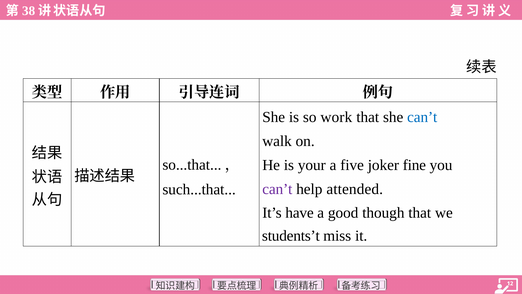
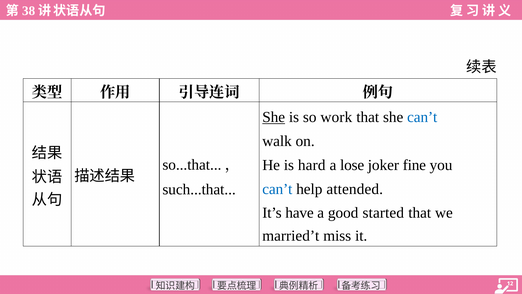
She at (274, 117) underline: none -> present
your: your -> hard
five: five -> lose
can’t at (277, 189) colour: purple -> blue
though: though -> started
students’t: students’t -> married’t
